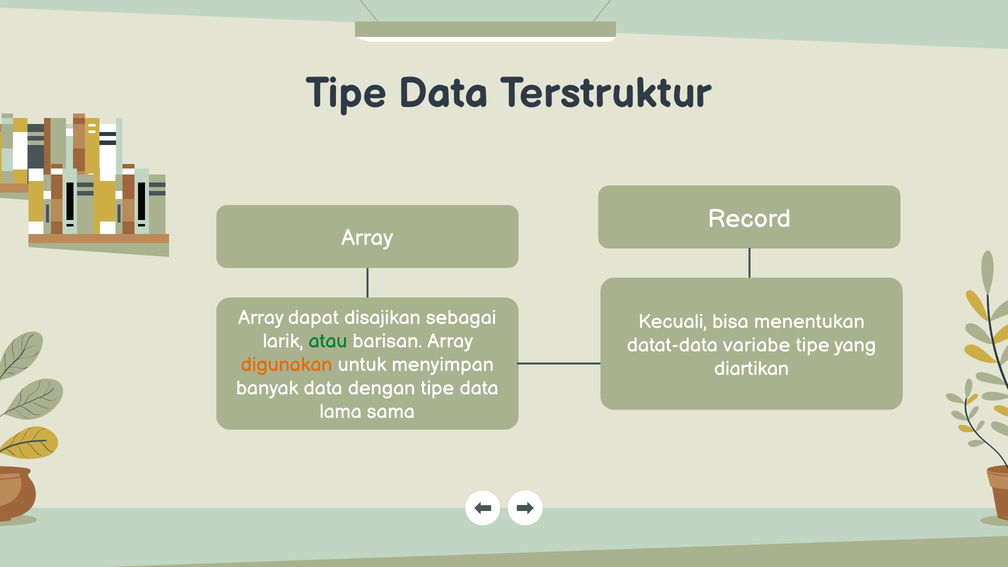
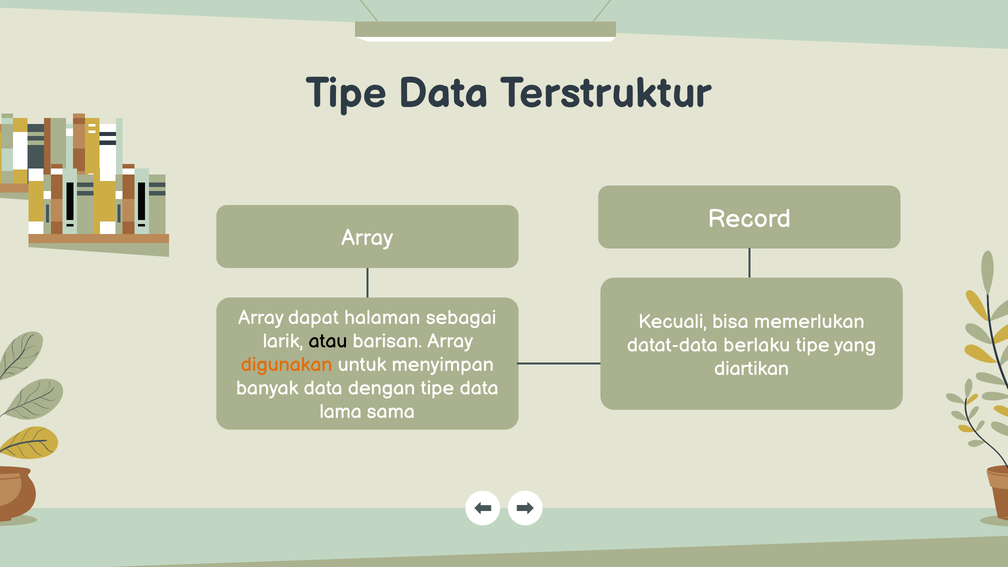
disajikan: disajikan -> halaman
menentukan: menentukan -> memerlukan
atau colour: green -> black
variabe: variabe -> berlaku
